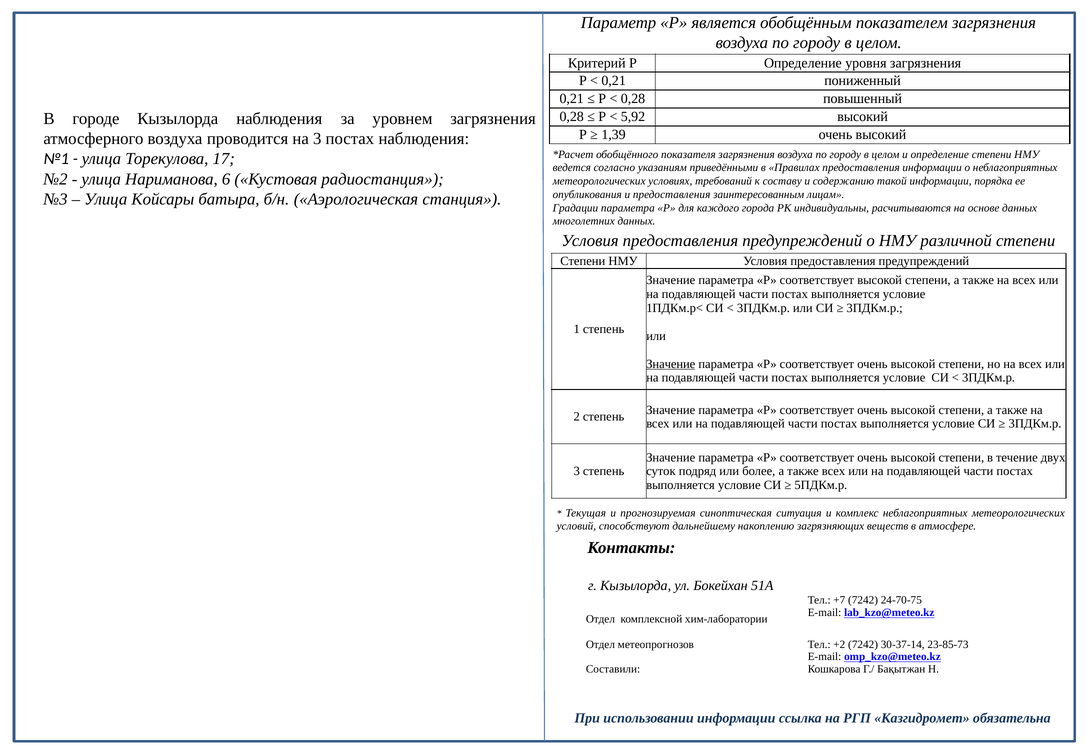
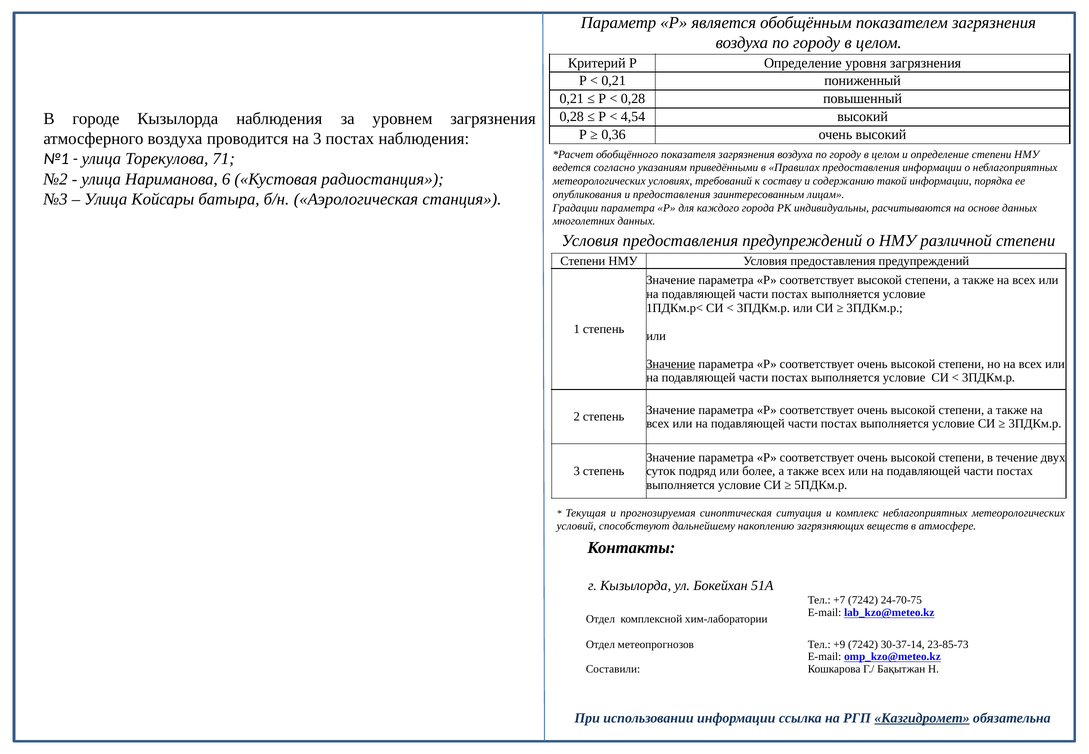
5,92: 5,92 -> 4,54
1,39: 1,39 -> 0,36
17: 17 -> 71
+2: +2 -> +9
Казгидромет underline: none -> present
